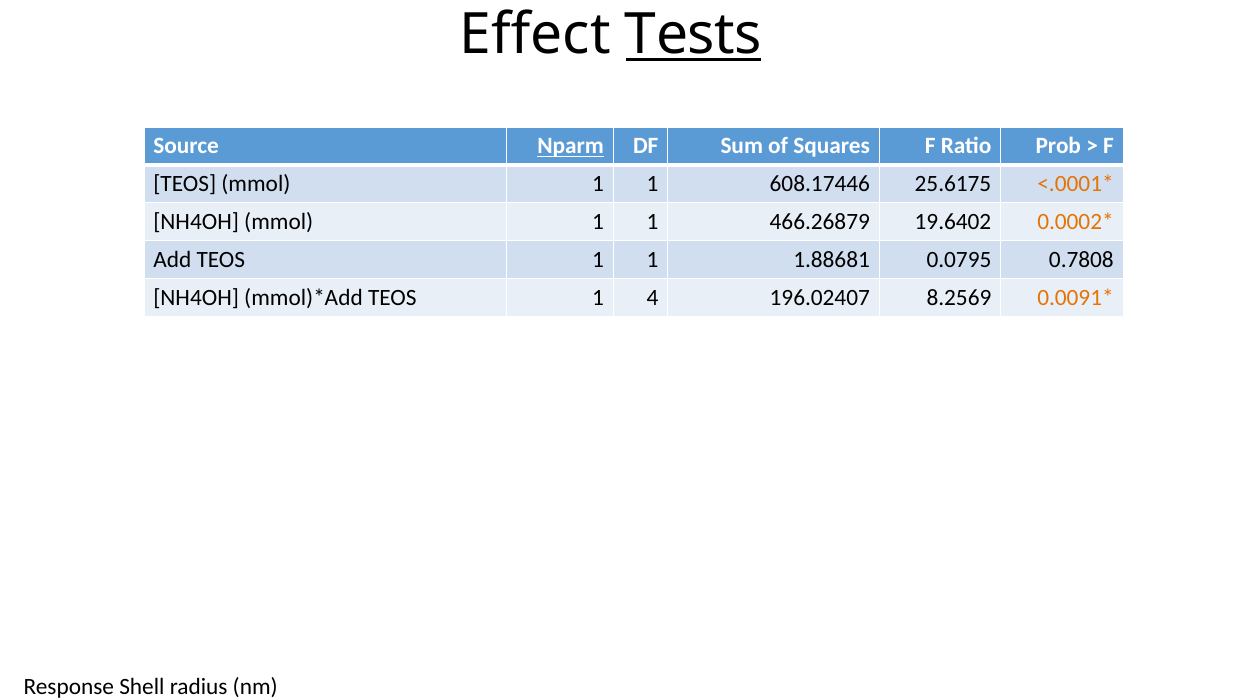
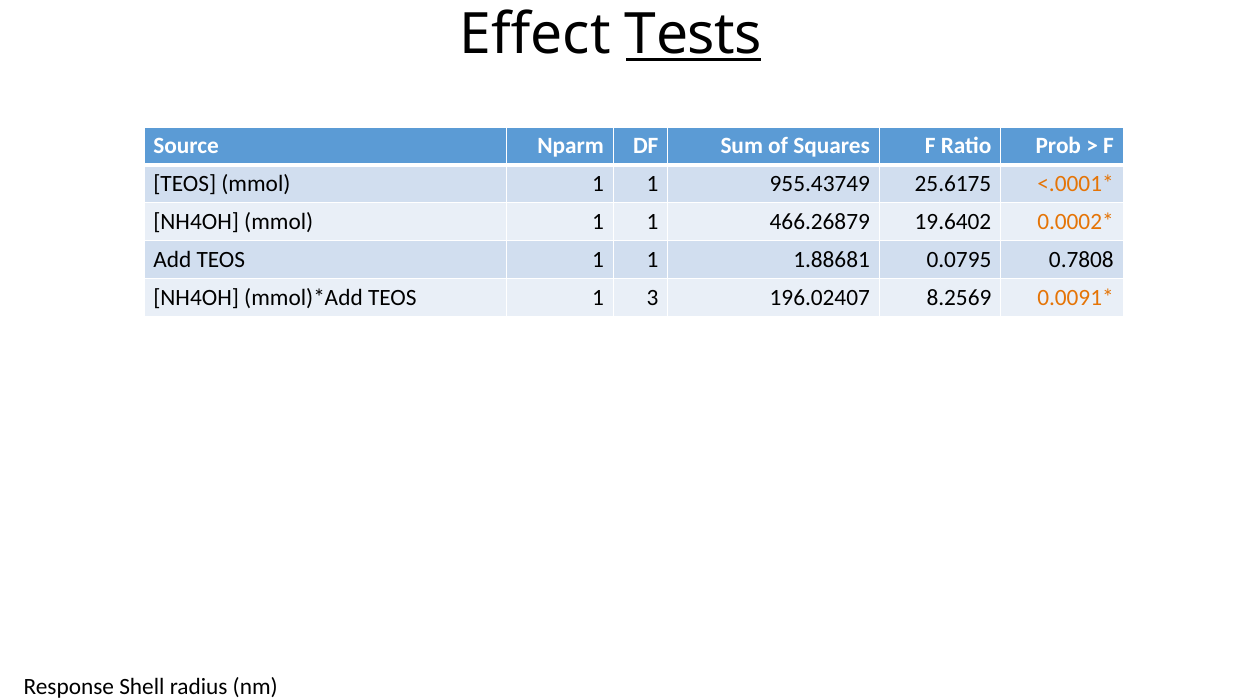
Nparm underline: present -> none
608.17446: 608.17446 -> 955.43749
4: 4 -> 3
